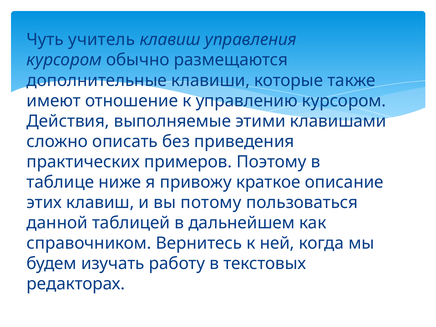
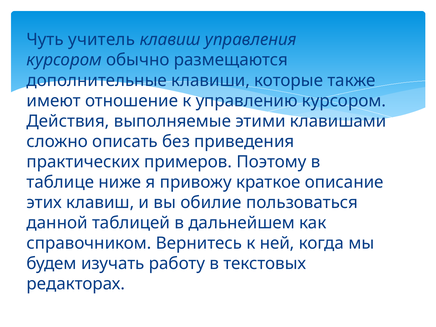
потому: потому -> обилие
